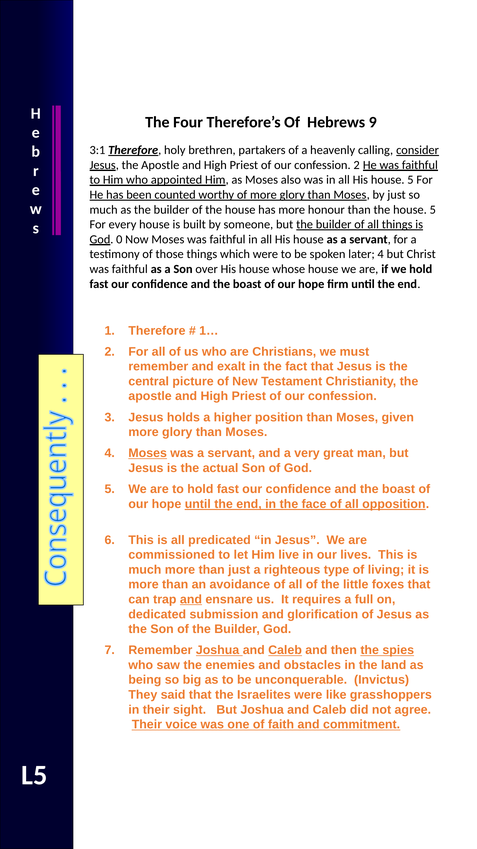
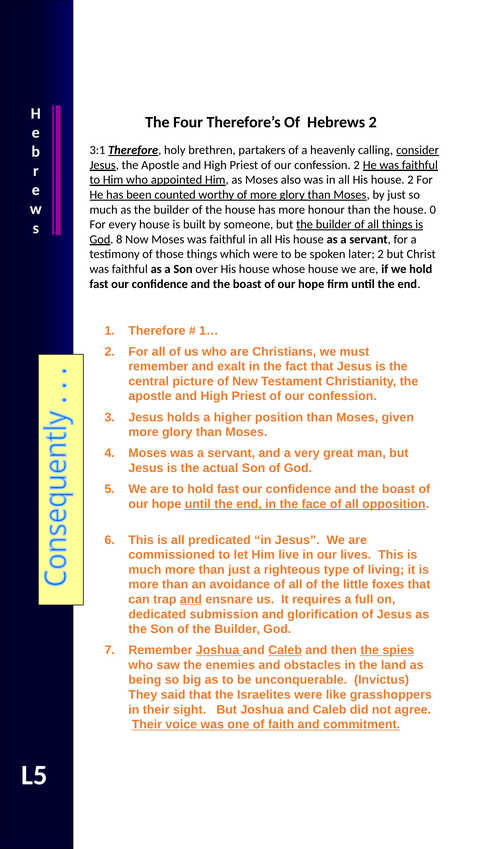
Hebrews 9: 9 -> 2
His house 5: 5 -> 2
the house 5: 5 -> 0
0: 0 -> 8
later 4: 4 -> 2
Moses at (148, 453) underline: present -> none
